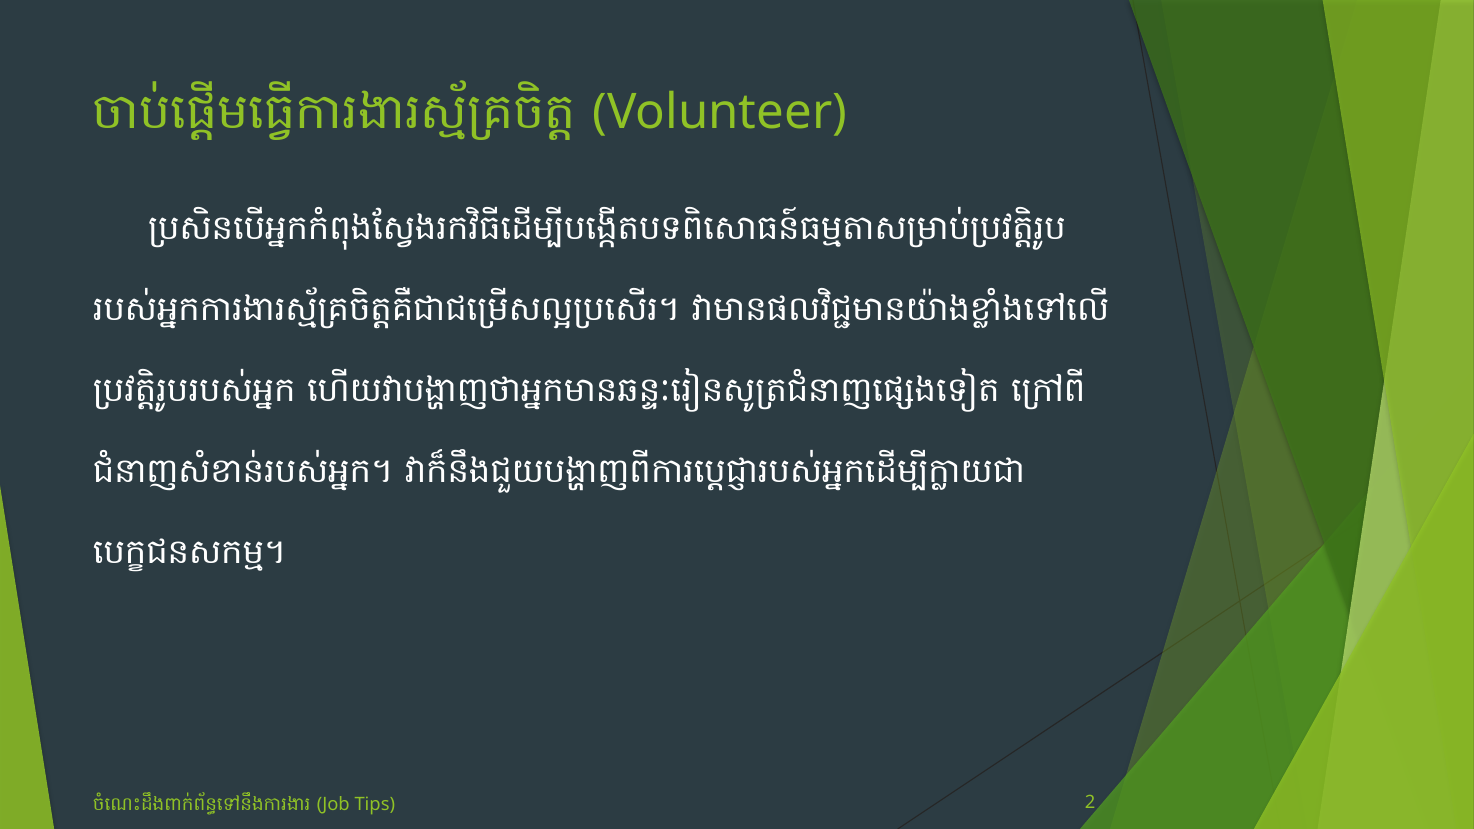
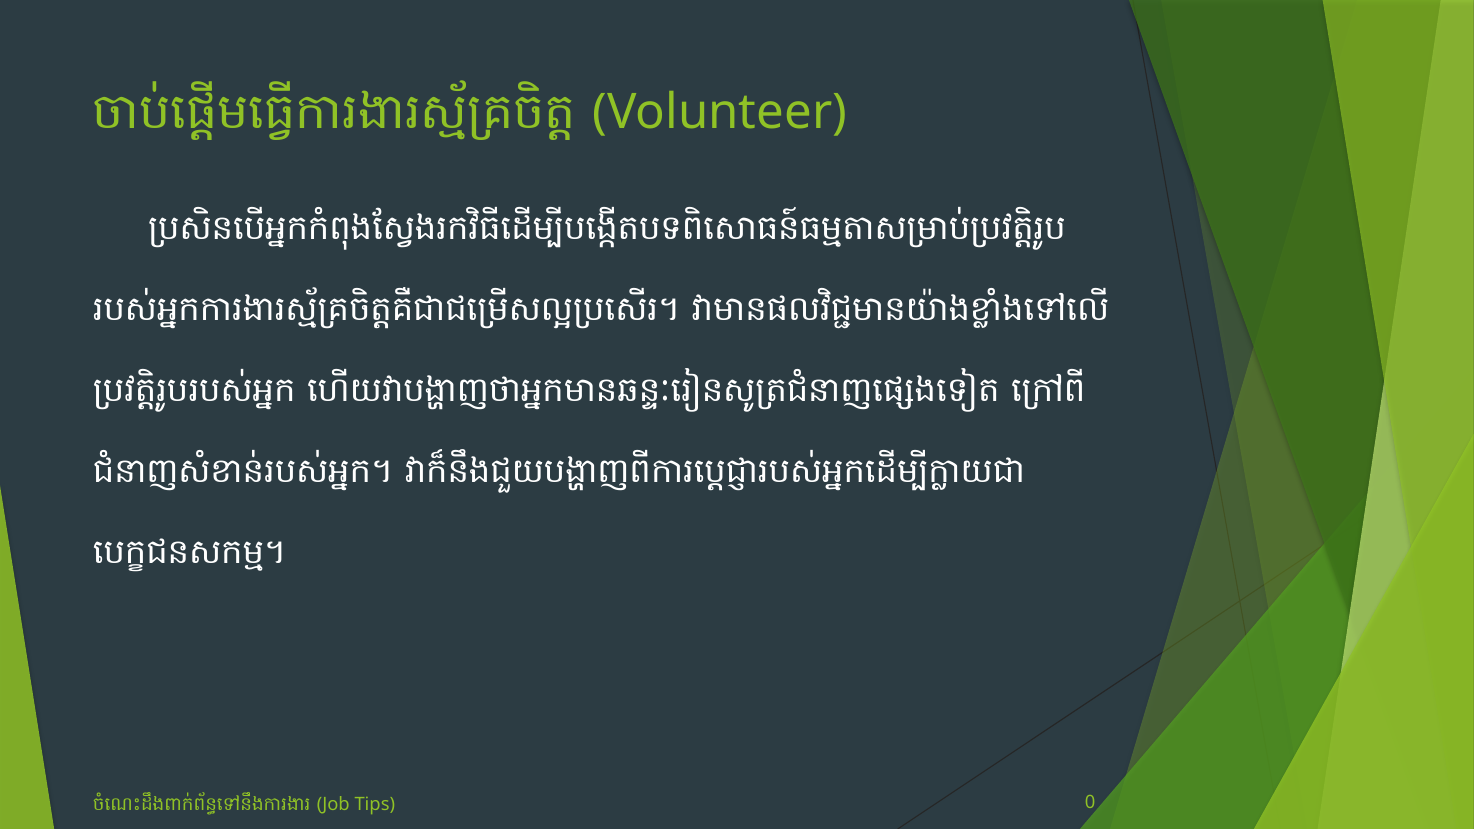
2: 2 -> 0
